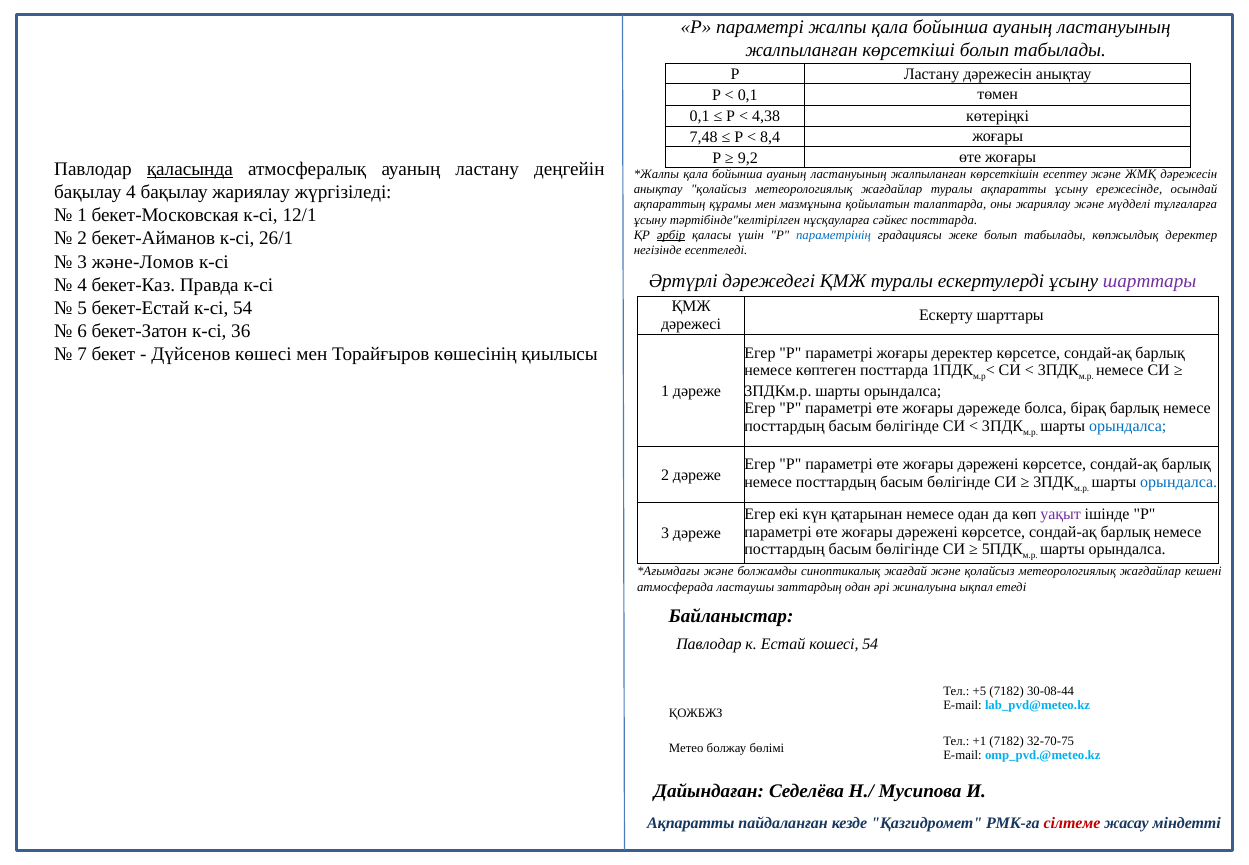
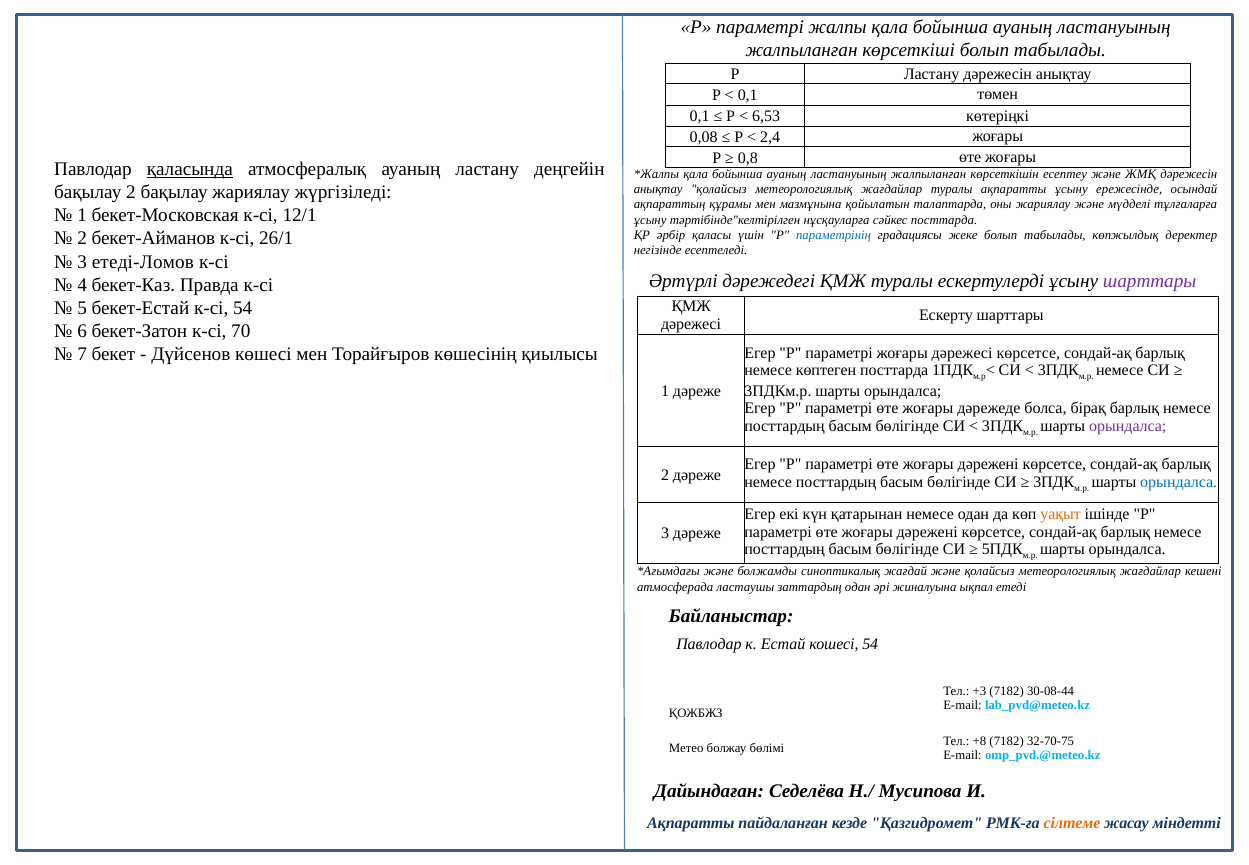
4,38: 4,38 -> 6,53
7,48: 7,48 -> 0,08
8,4: 8,4 -> 2,4
9,2: 9,2 -> 0,8
бақылау 4: 4 -> 2
әрбір underline: present -> none
және-Ломов: және-Ломов -> етеді-Ломов
36: 36 -> 70
жоғары деректер: деректер -> дәрежесі
орындалса at (1128, 426) colour: blue -> purple
уақыт colour: purple -> orange
+5: +5 -> +3
+1: +1 -> +8
сілтеме colour: red -> orange
